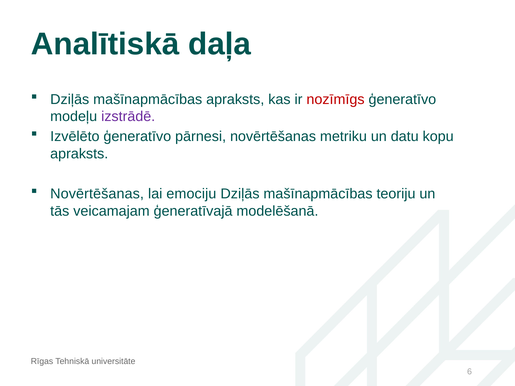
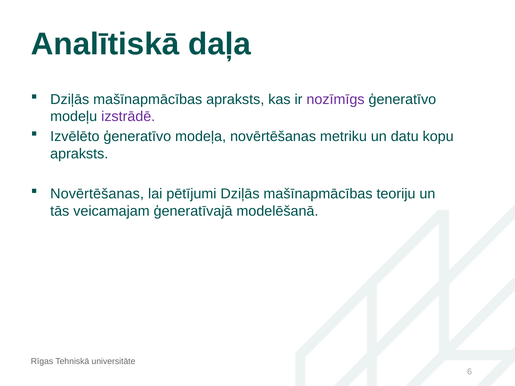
nozīmīgs colour: red -> purple
pārnesi: pārnesi -> modeļa
emociju: emociju -> pētījumi
